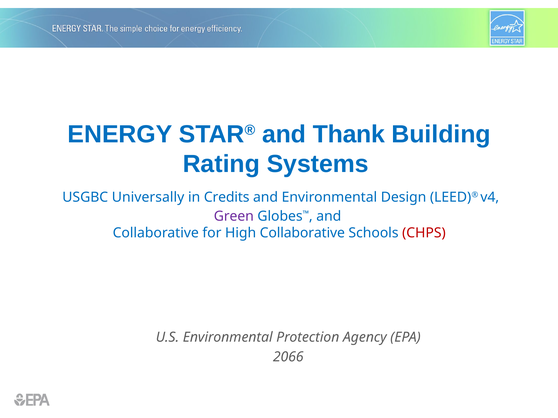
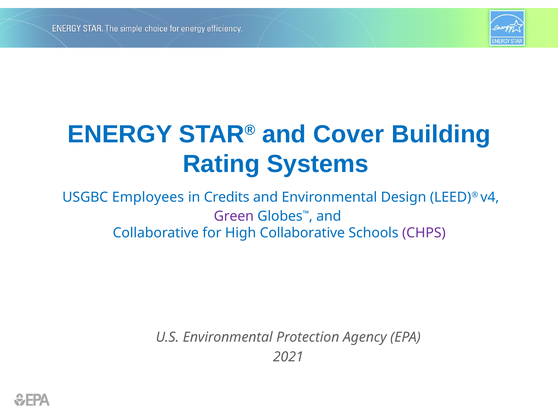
Thank: Thank -> Cover
Universally: Universally -> Employees
CHPS colour: red -> purple
2066: 2066 -> 2021
